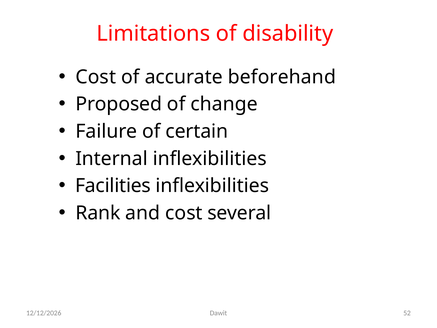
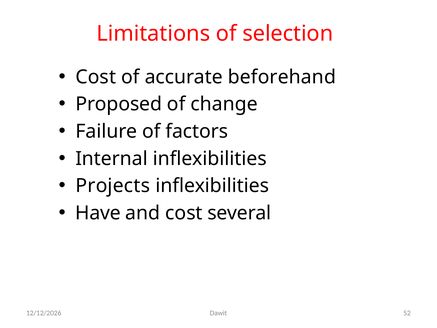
disability: disability -> selection
certain: certain -> factors
Facilities: Facilities -> Projects
Rank: Rank -> Have
